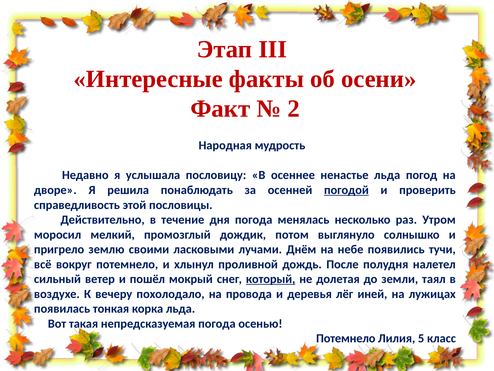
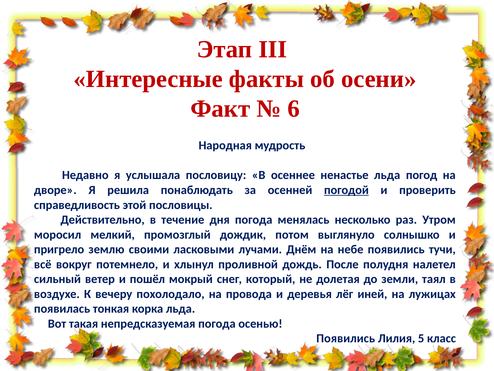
2: 2 -> 6
который underline: present -> none
Потемнело at (346, 338): Потемнело -> Появились
